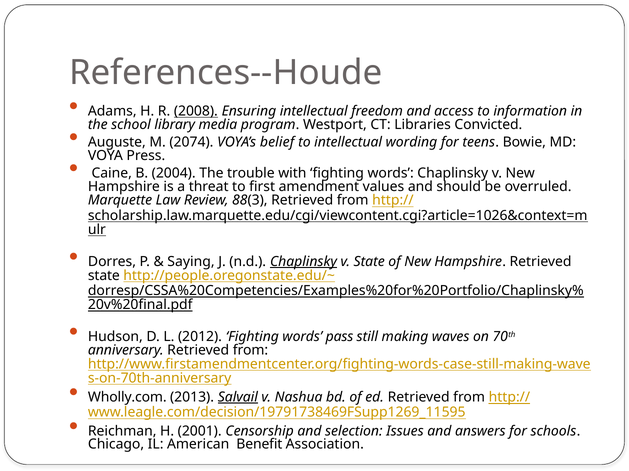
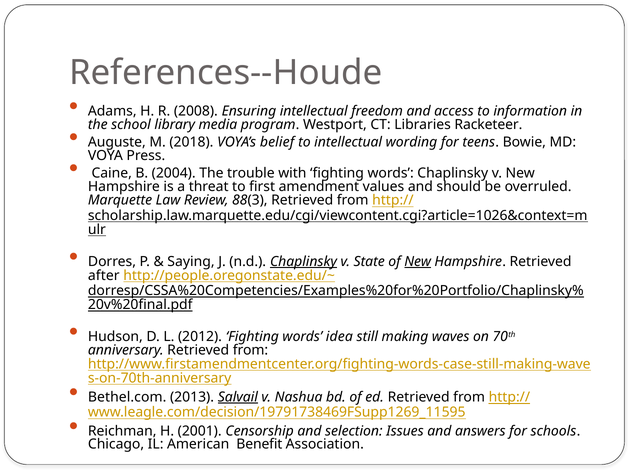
2008 underline: present -> none
Convicted: Convicted -> Racketeer
2074: 2074 -> 2018
New at (418, 262) underline: none -> present
state at (104, 276): state -> after
pass: pass -> idea
Wholly.com: Wholly.com -> Bethel.com
